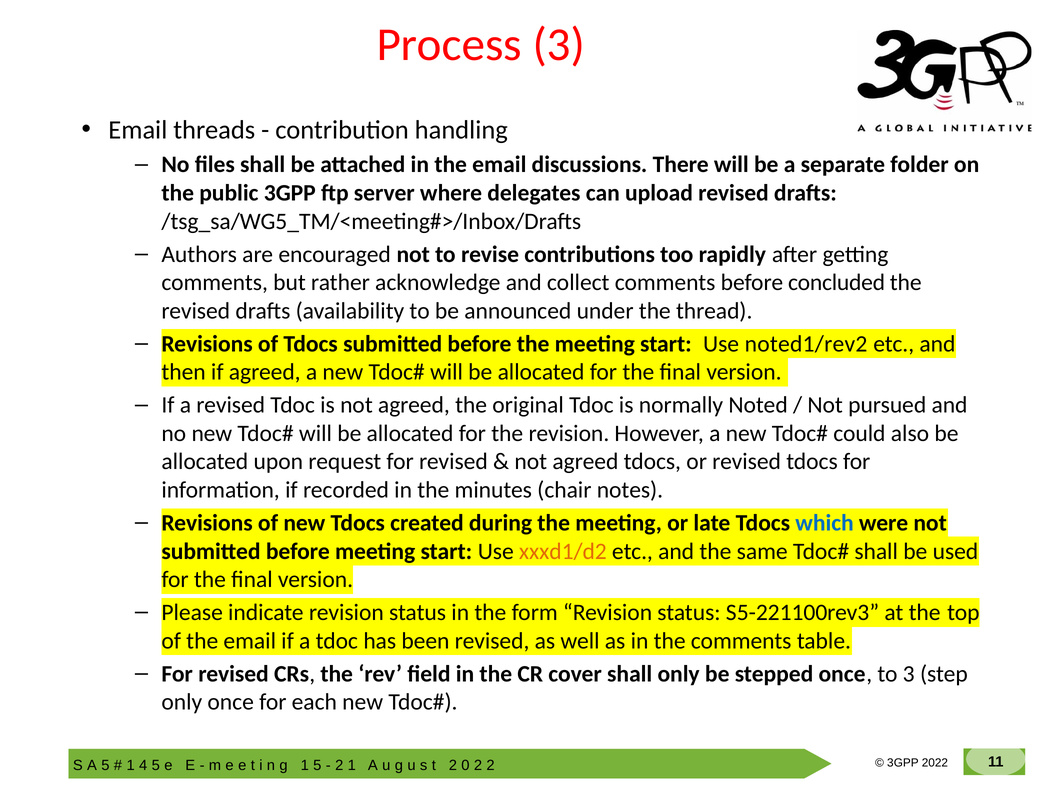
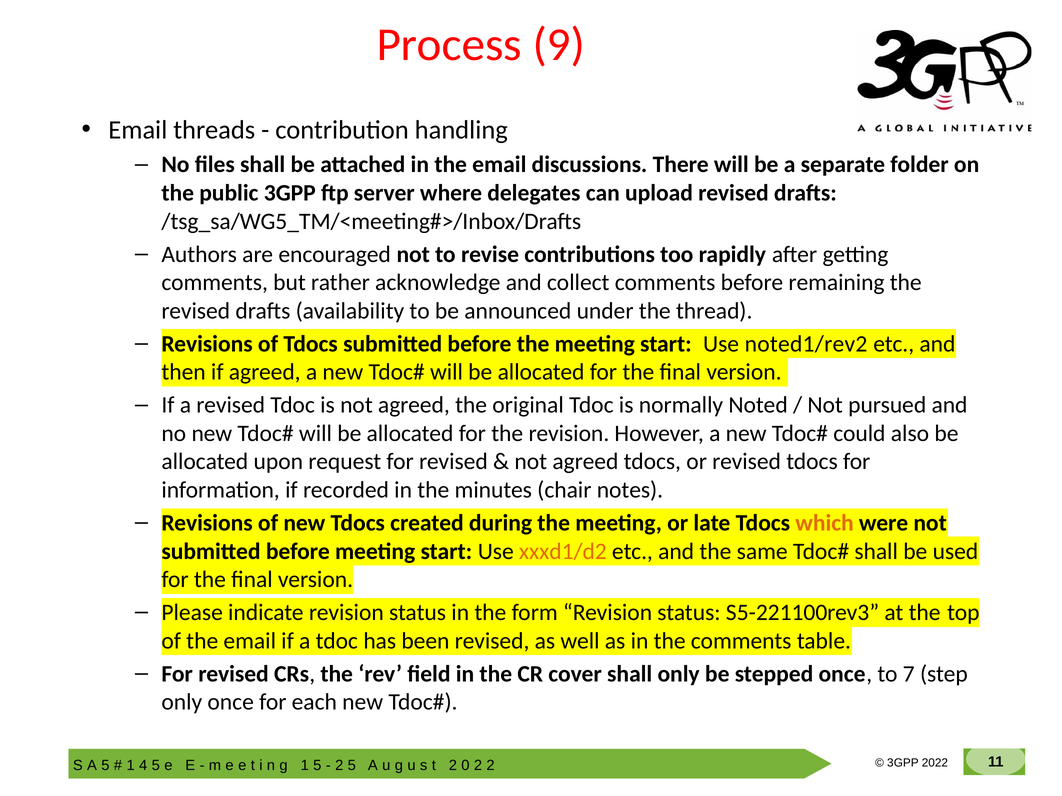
Process 3: 3 -> 9
concluded: concluded -> remaining
which colour: blue -> orange
to 3: 3 -> 7
1 at (352, 766): 1 -> 5
